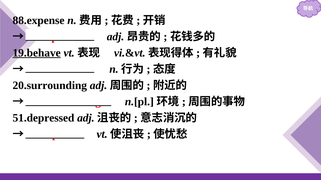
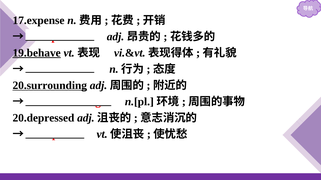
88.expense: 88.expense -> 17.expense
20.surrounding underline: none -> present
51.depressed: 51.depressed -> 20.depressed
